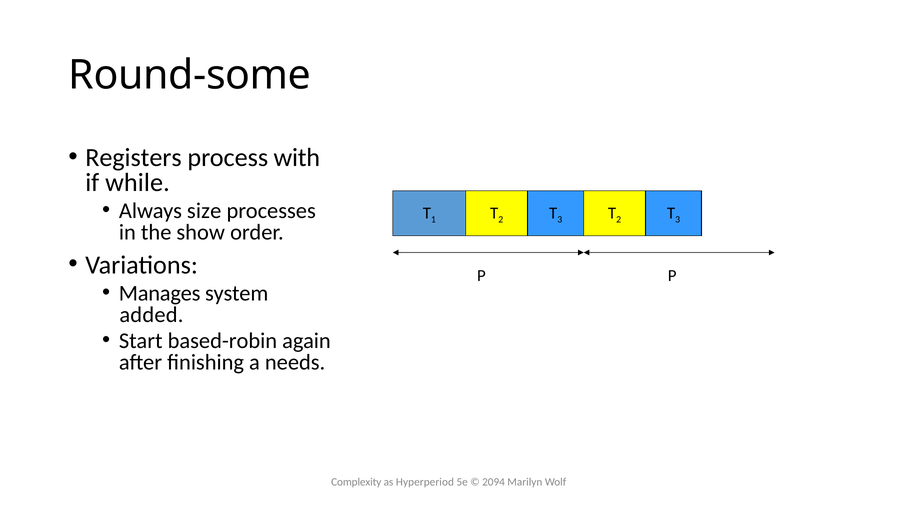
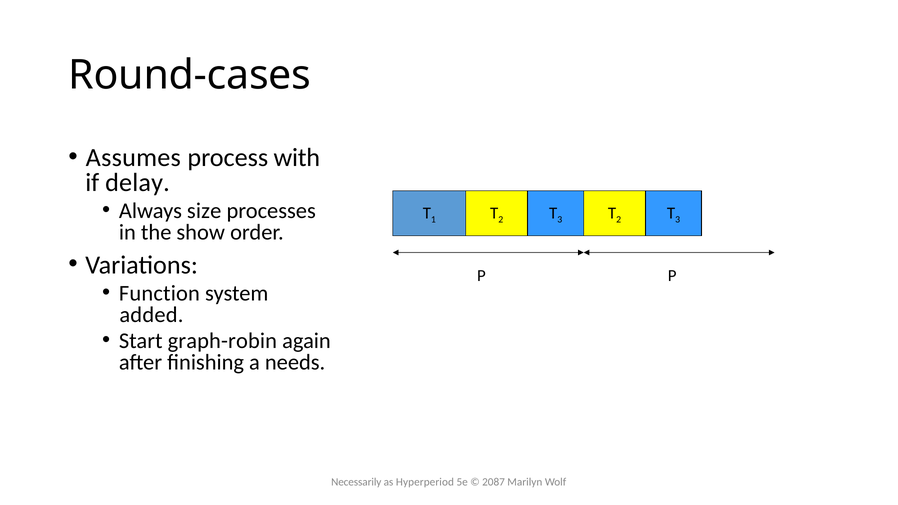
Round-some: Round-some -> Round-cases
Registers: Registers -> Assumes
while: while -> delay
Manages: Manages -> Function
based-robin: based-robin -> graph-robin
Complexity: Complexity -> Necessarily
2094: 2094 -> 2087
